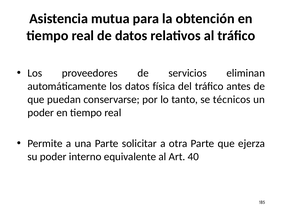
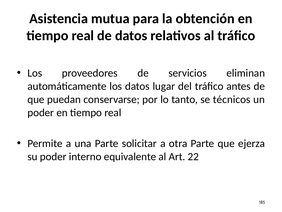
física: física -> lugar
40: 40 -> 22
